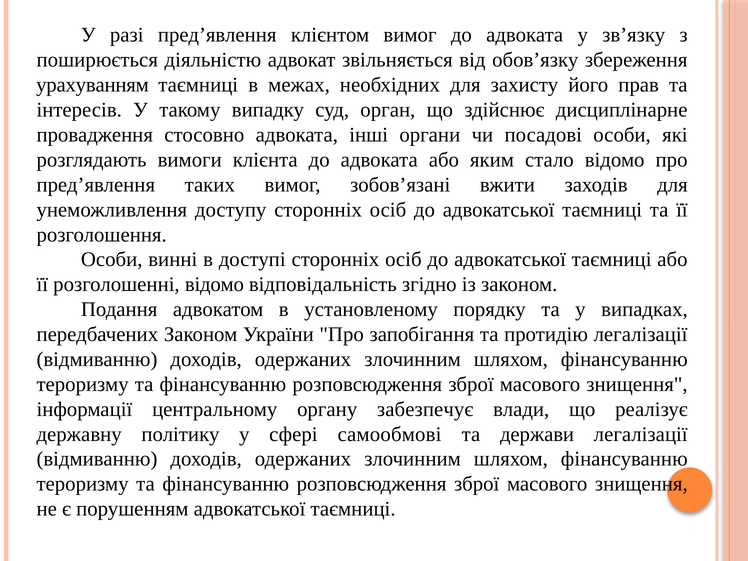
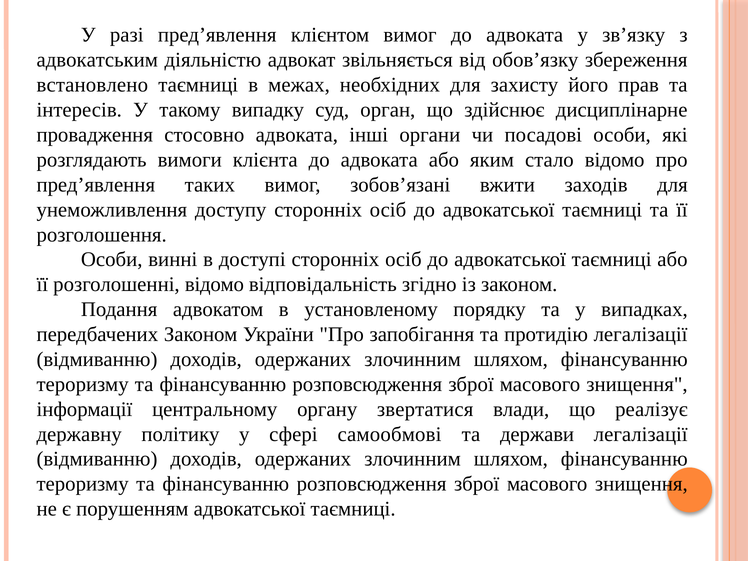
поширюється: поширюється -> адвокатським
урахуванням: урахуванням -> встановлено
забезпечує: забезпечує -> звертатися
